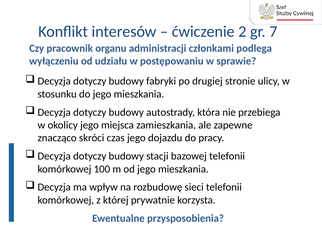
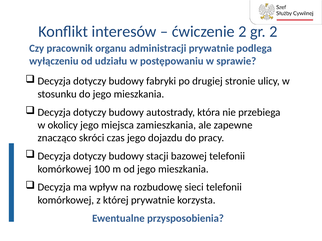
gr 7: 7 -> 2
administracji członkami: członkami -> prywatnie
